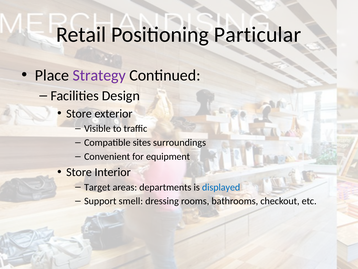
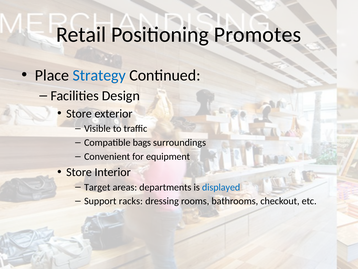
Particular: Particular -> Promotes
Strategy colour: purple -> blue
sites: sites -> bags
smell: smell -> racks
